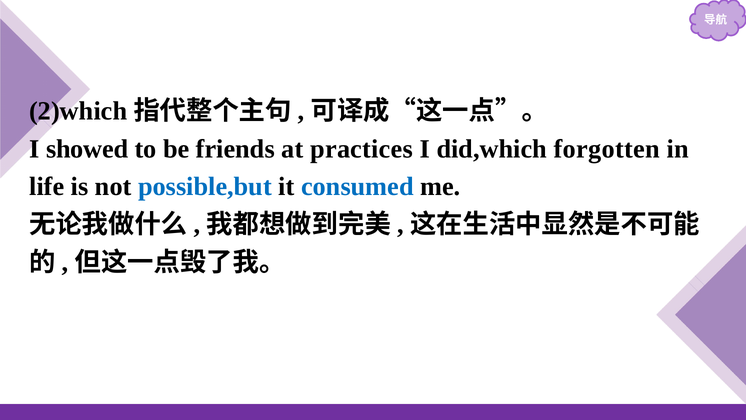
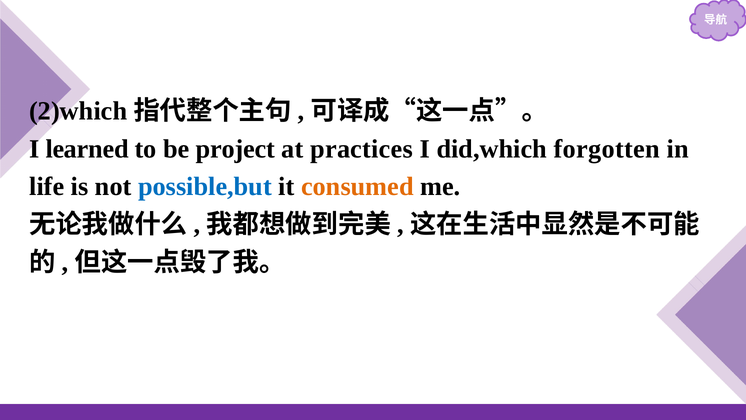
showed: showed -> learned
friends: friends -> project
consumed colour: blue -> orange
